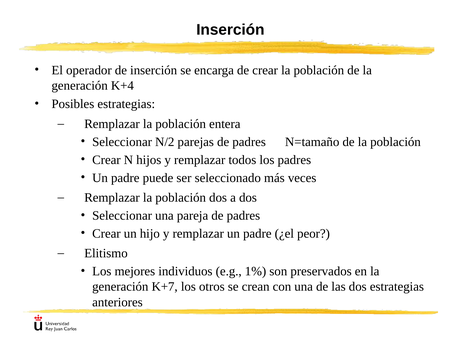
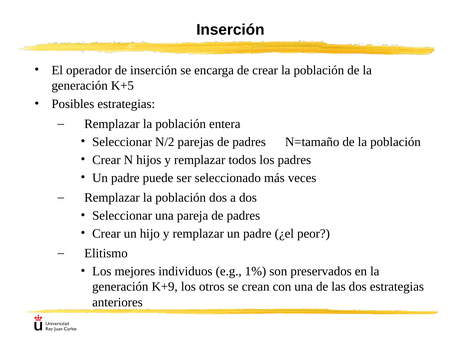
K+4: K+4 -> K+5
K+7: K+7 -> K+9
